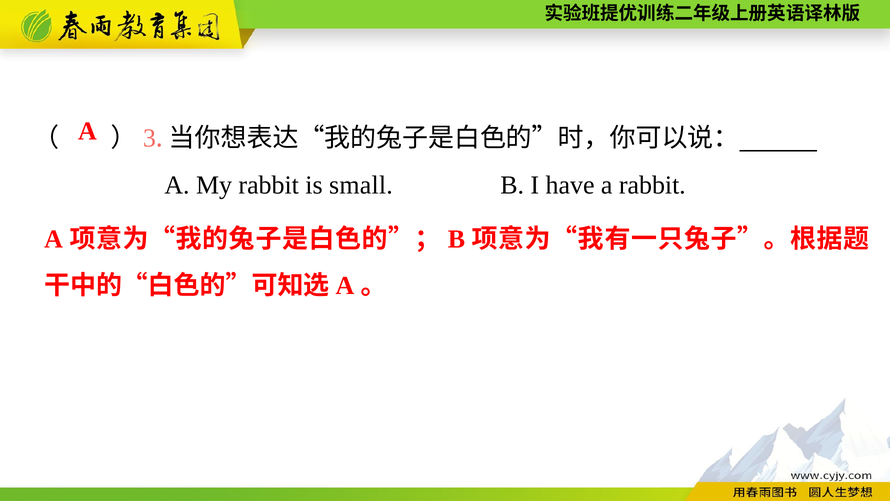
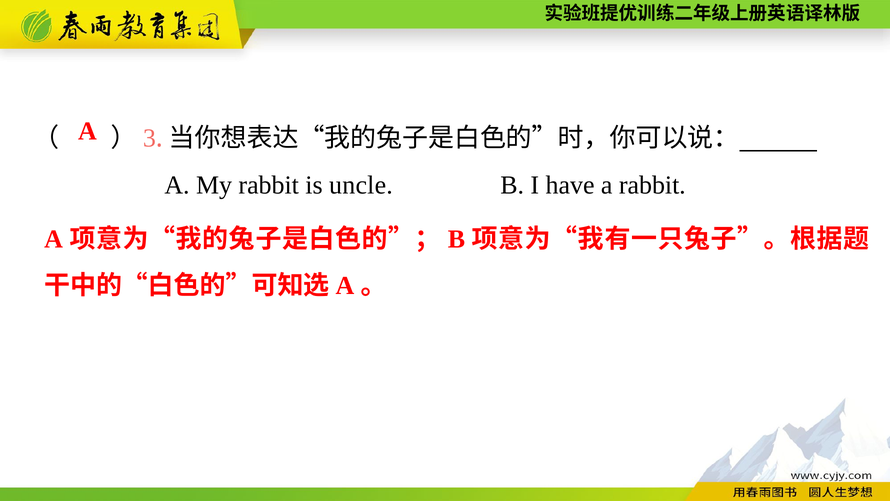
small: small -> uncle
